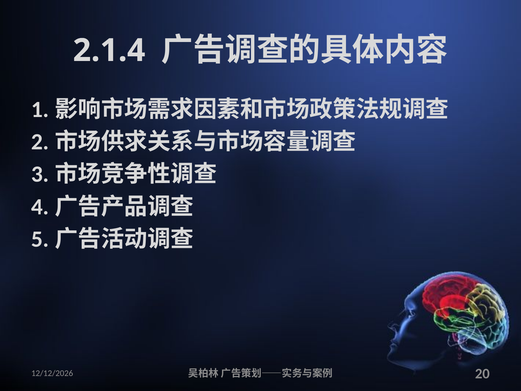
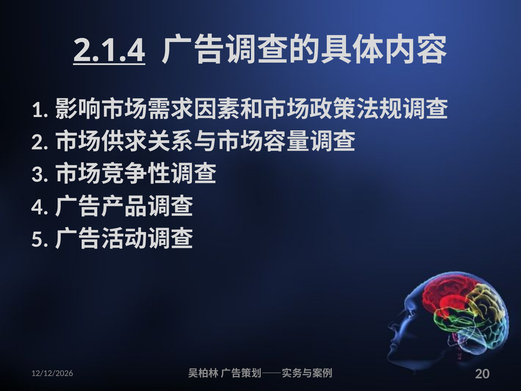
2.1.4 underline: none -> present
